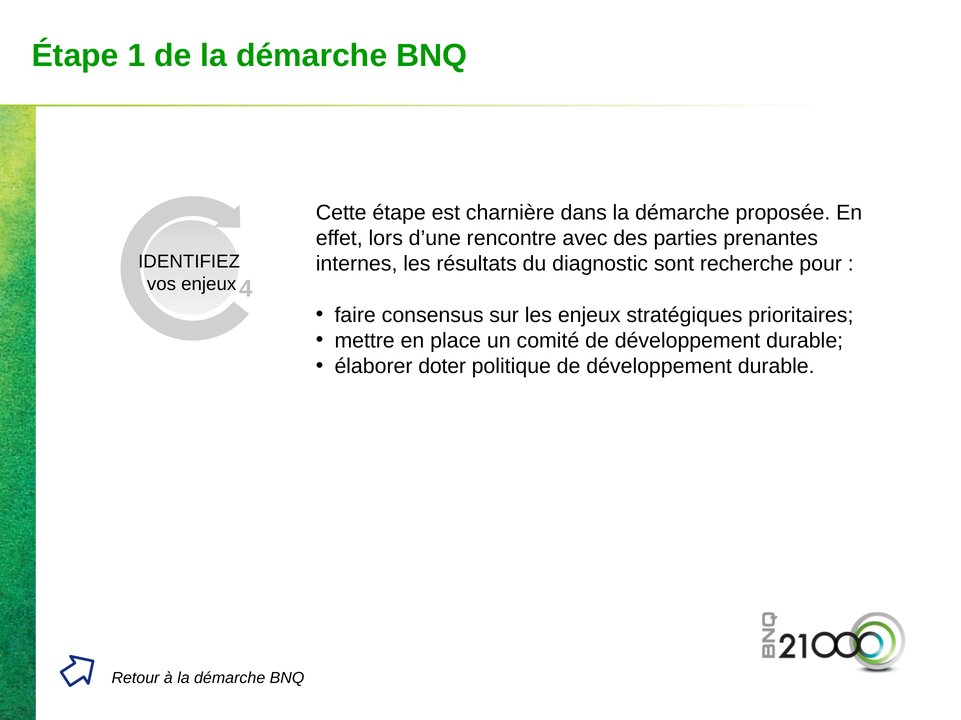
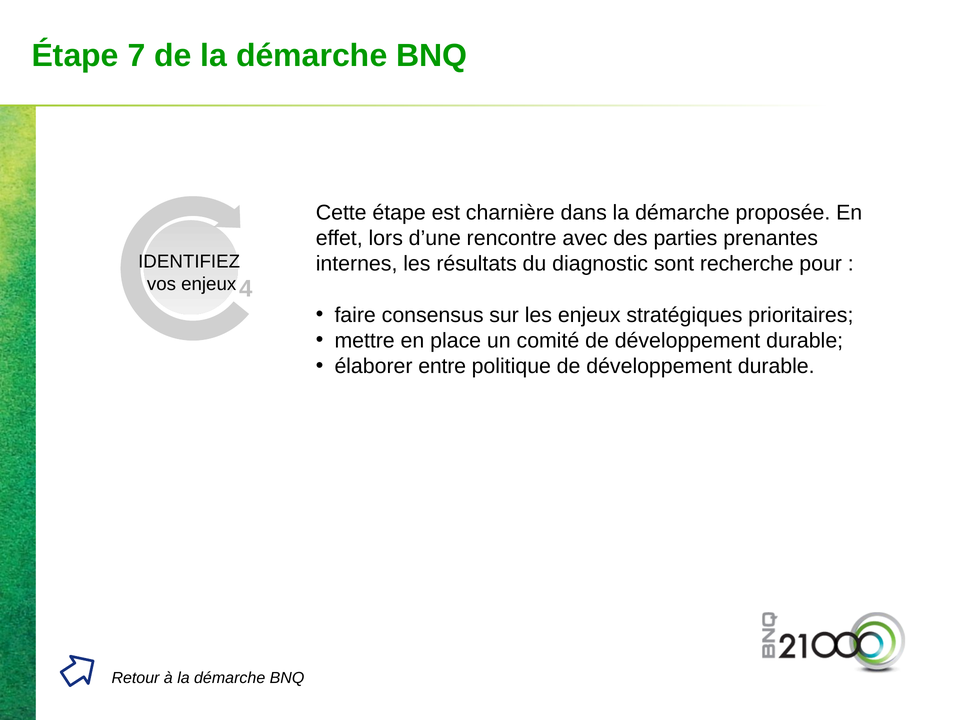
1: 1 -> 7
doter: doter -> entre
